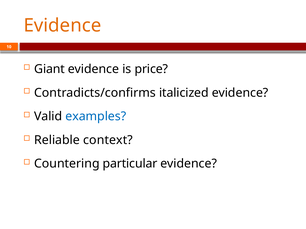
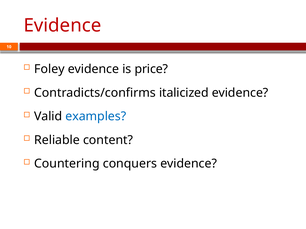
Evidence at (62, 26) colour: orange -> red
Giant: Giant -> Foley
context: context -> content
particular: particular -> conquers
